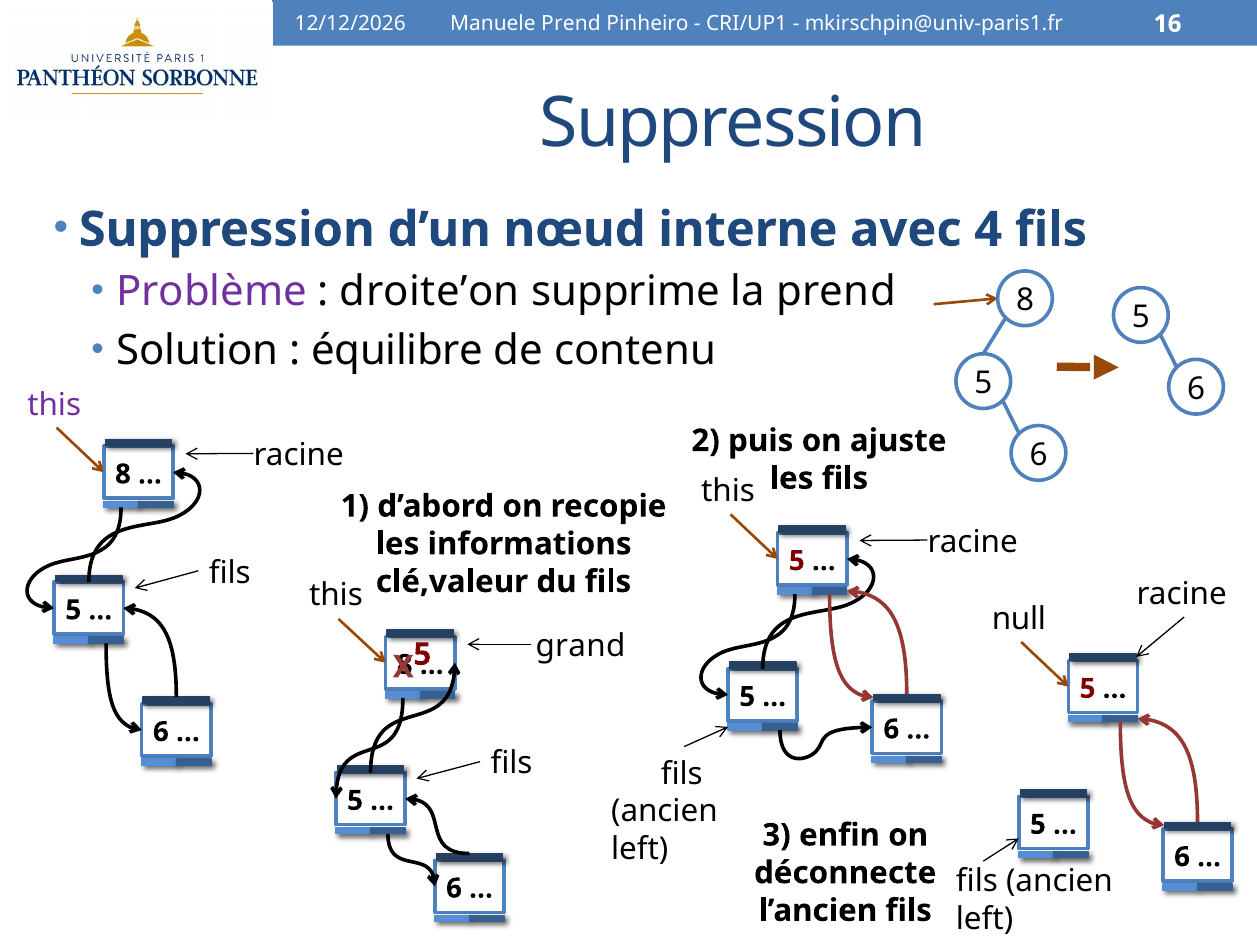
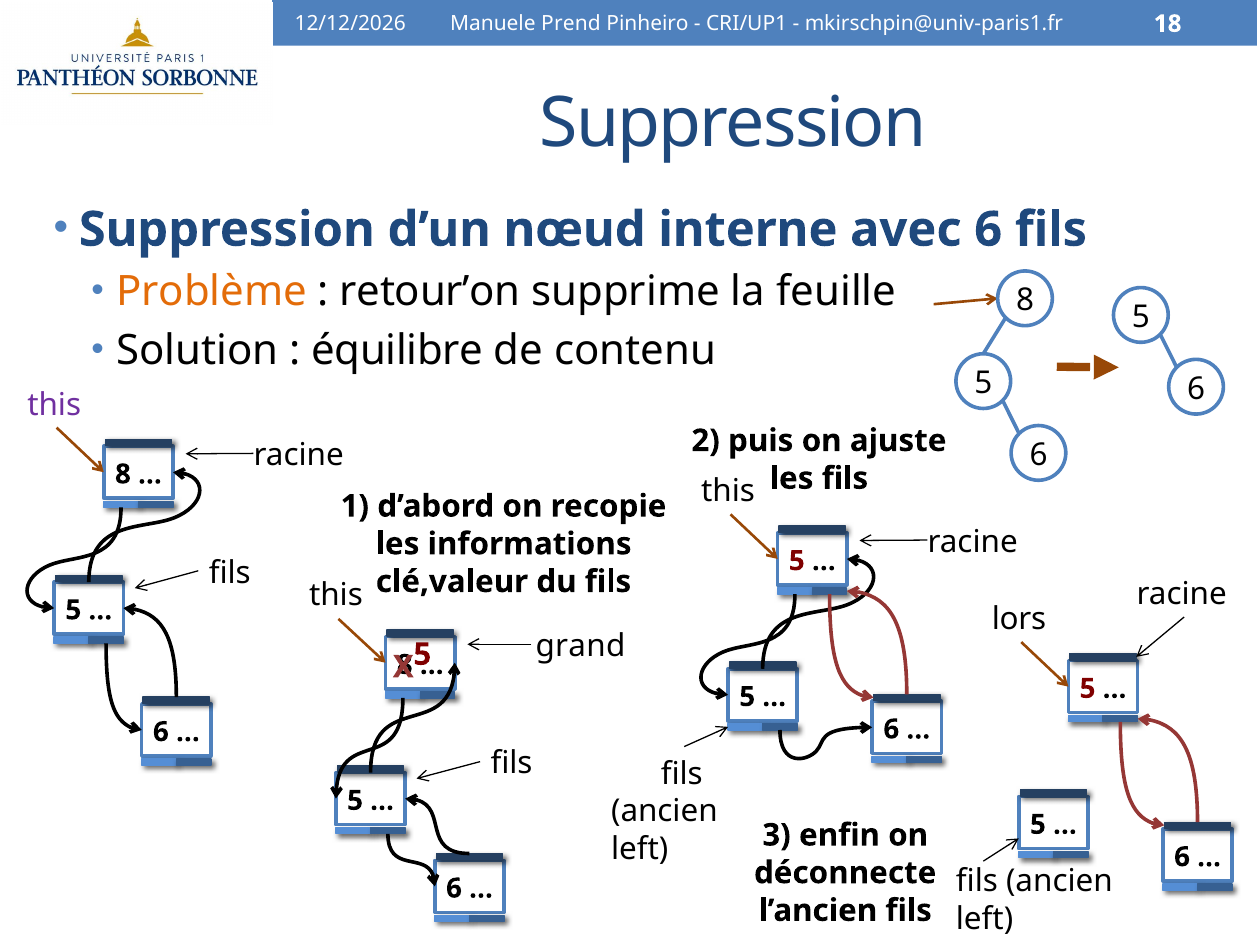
16: 16 -> 18
avec 4: 4 -> 6
Problème colour: purple -> orange
droite’on: droite’on -> retour’on
la prend: prend -> feuille
null: null -> lors
